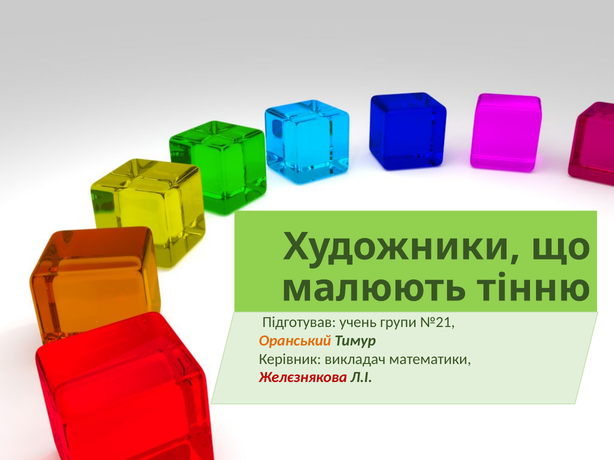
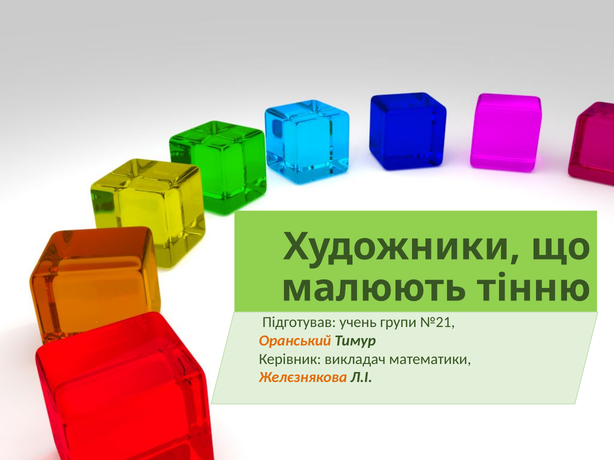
Желєзнякова colour: red -> orange
